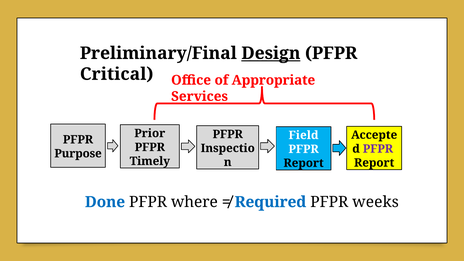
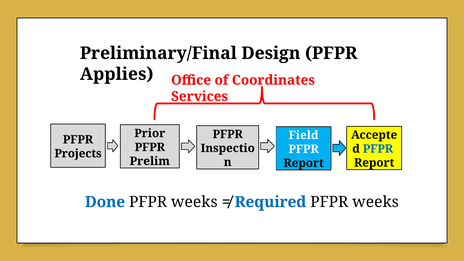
Design underline: present -> none
Critical: Critical -> Applies
Appropriate: Appropriate -> Coordinates
PFPR at (378, 149) colour: purple -> blue
Purpose: Purpose -> Projects
Timely: Timely -> Prelim
where at (194, 202): where -> weeks
